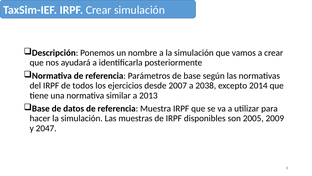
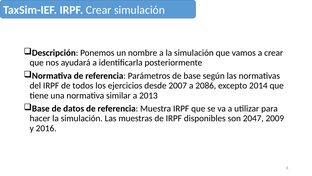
2038: 2038 -> 2086
2005: 2005 -> 2047
2047: 2047 -> 2016
